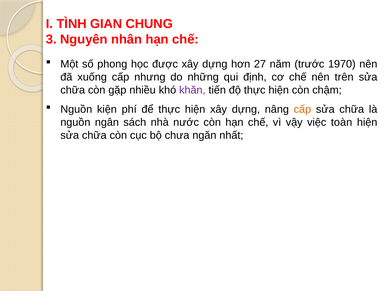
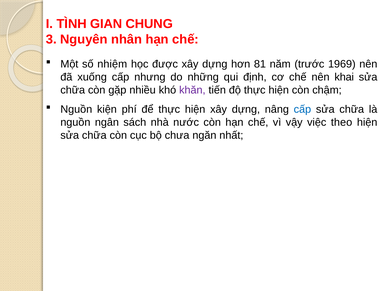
phong: phong -> nhiệm
27: 27 -> 81
1970: 1970 -> 1969
trên: trên -> khai
cấp at (302, 109) colour: orange -> blue
toàn: toàn -> theo
